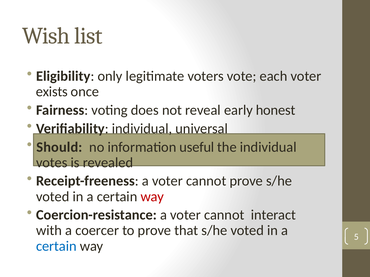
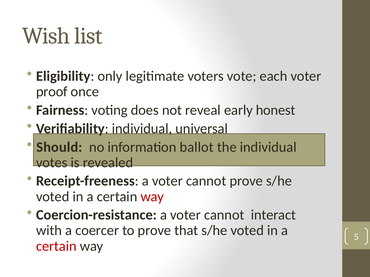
exists: exists -> proof
useful: useful -> ballot
certain at (56, 246) colour: blue -> red
